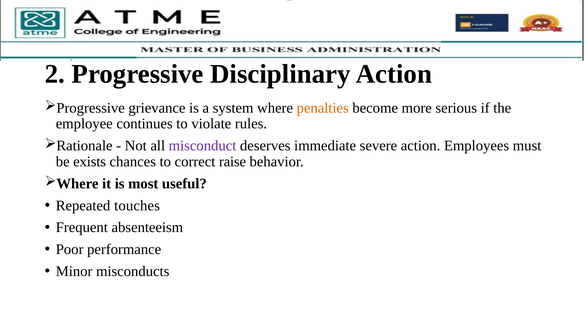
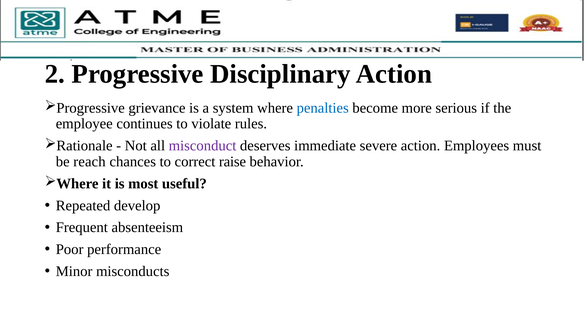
penalties colour: orange -> blue
exists: exists -> reach
touches: touches -> develop
